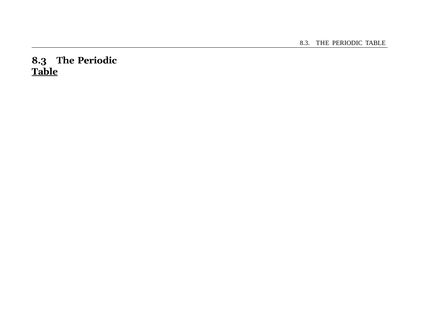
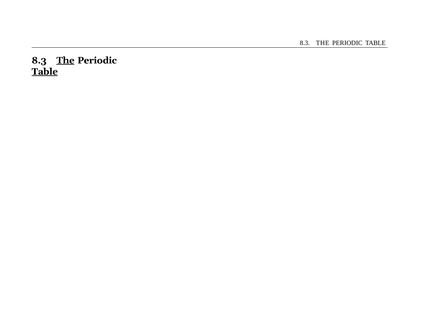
The at (65, 60) underline: none -> present
